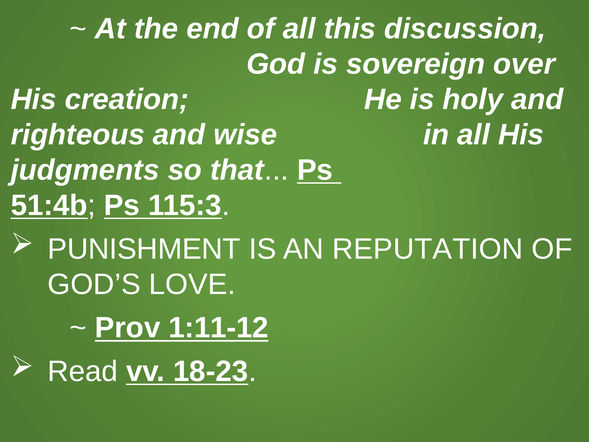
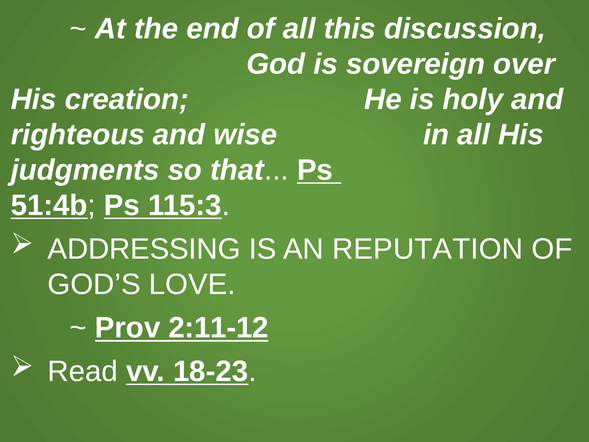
PUNISHMENT: PUNISHMENT -> ADDRESSING
1:11-12: 1:11-12 -> 2:11-12
